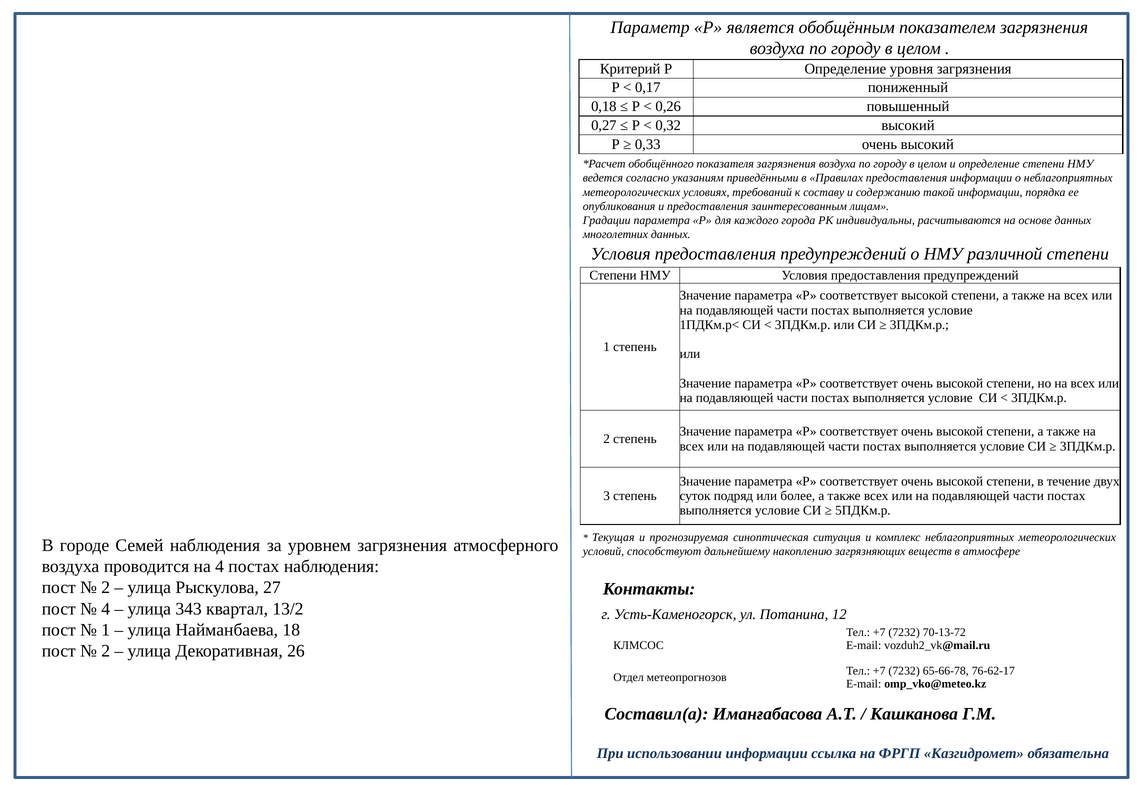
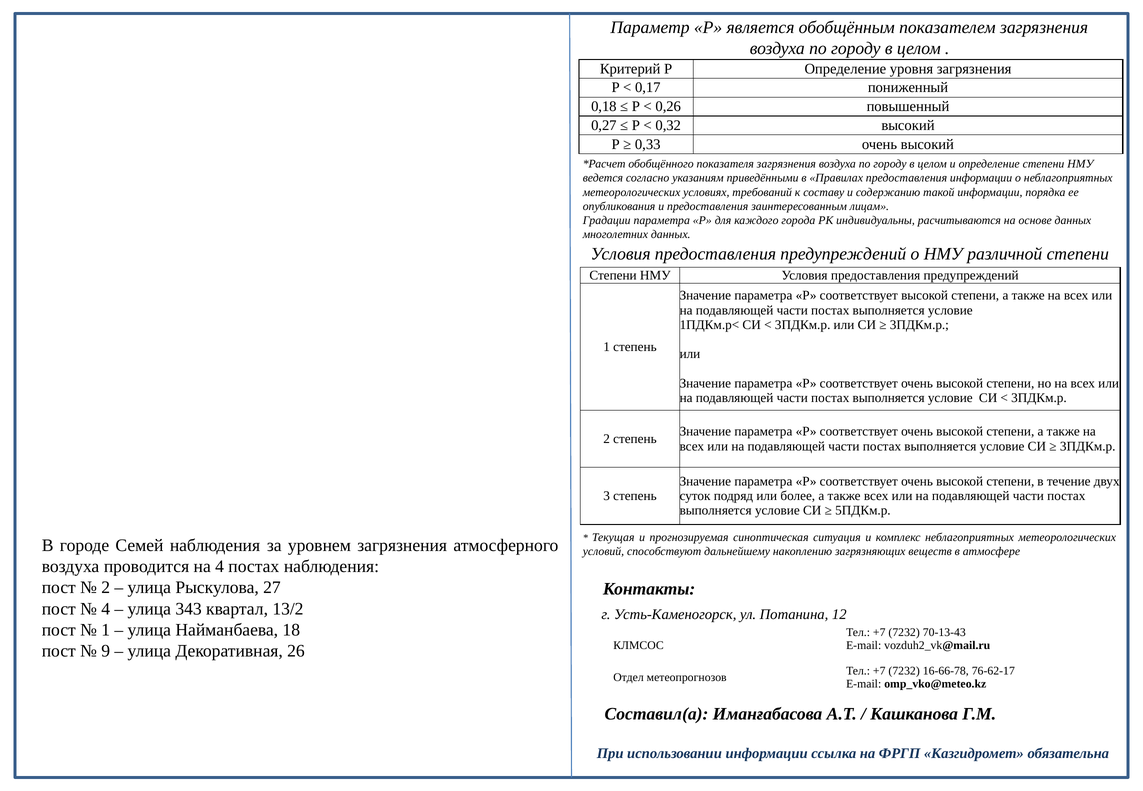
70-13-72: 70-13-72 -> 70-13-43
2 at (106, 651): 2 -> 9
65-66-78: 65-66-78 -> 16-66-78
